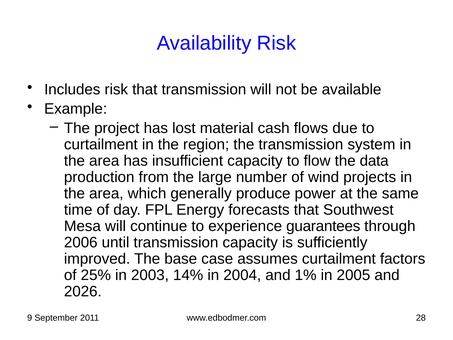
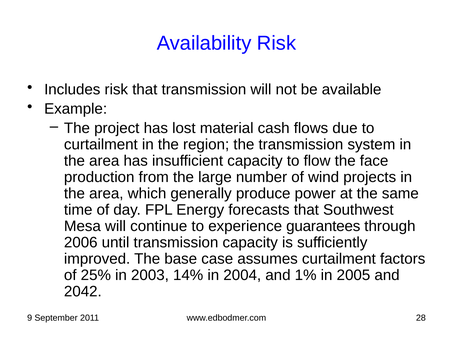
data: data -> face
2026: 2026 -> 2042
